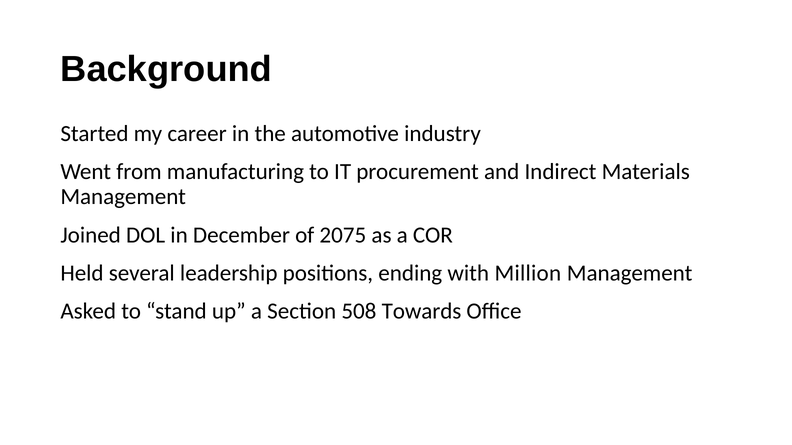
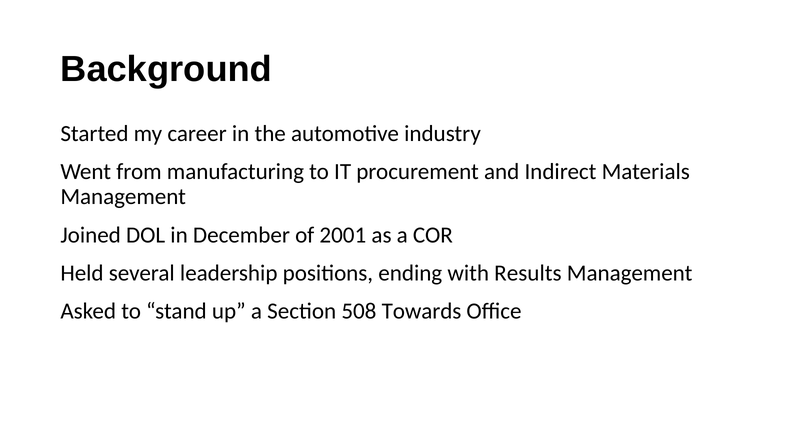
2075: 2075 -> 2001
Million: Million -> Results
